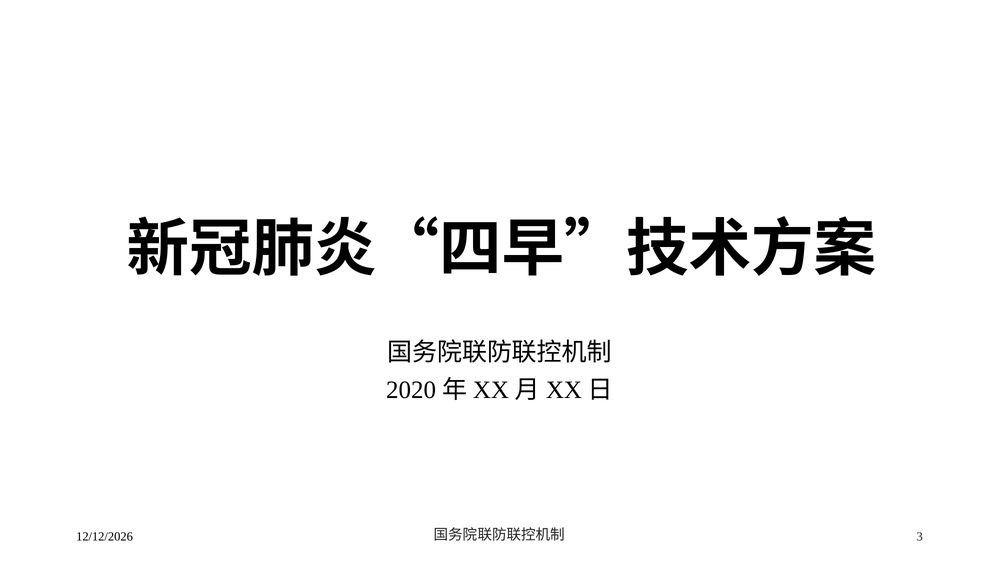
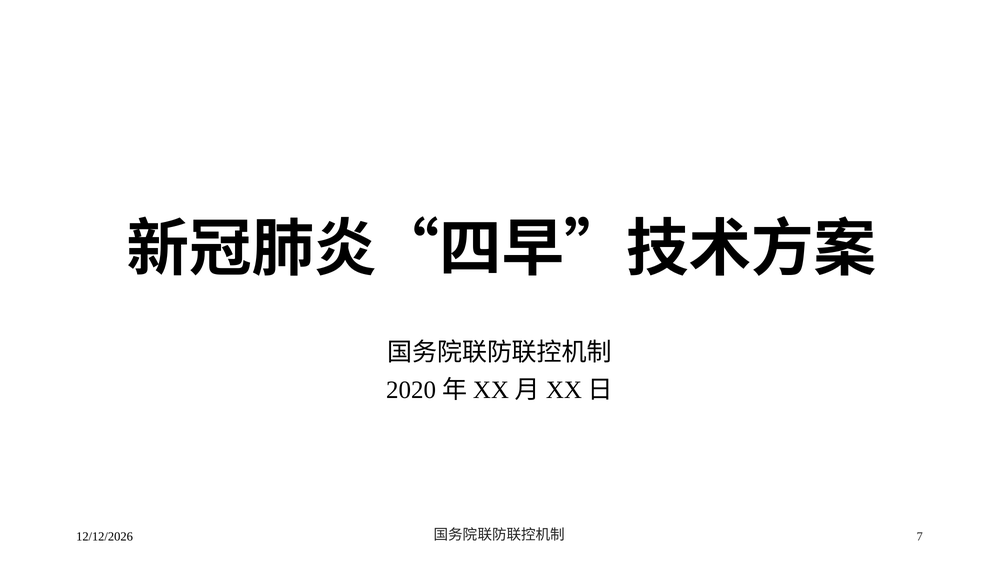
3: 3 -> 7
